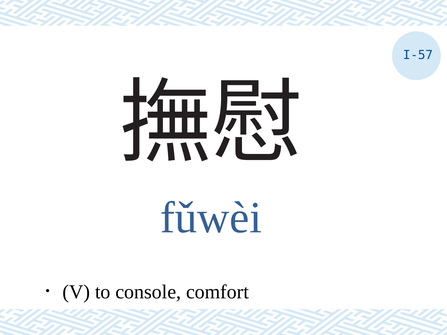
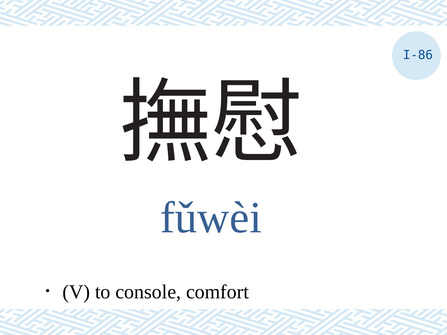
I-57: I-57 -> I-86
